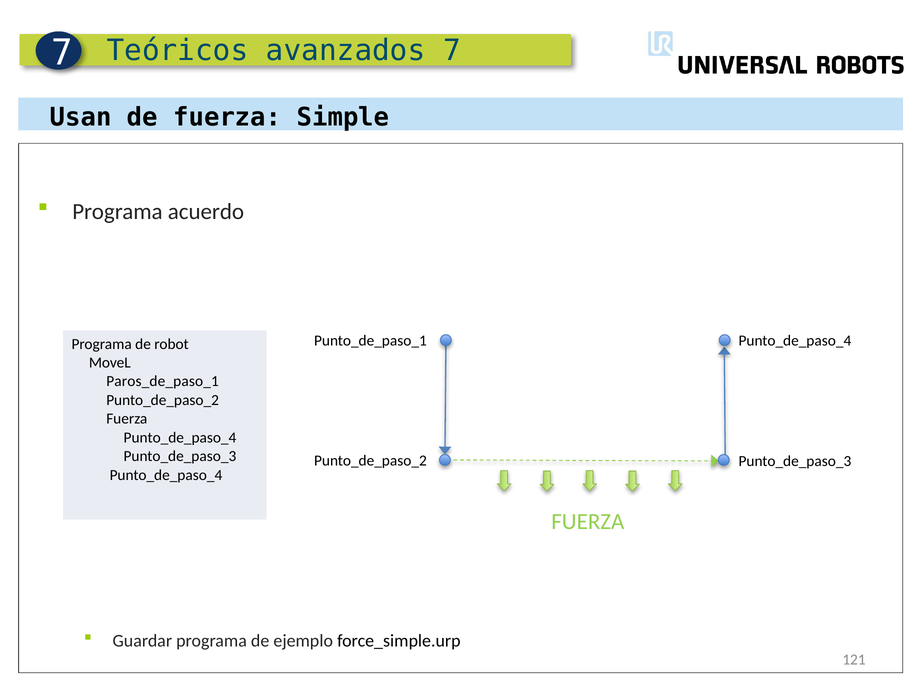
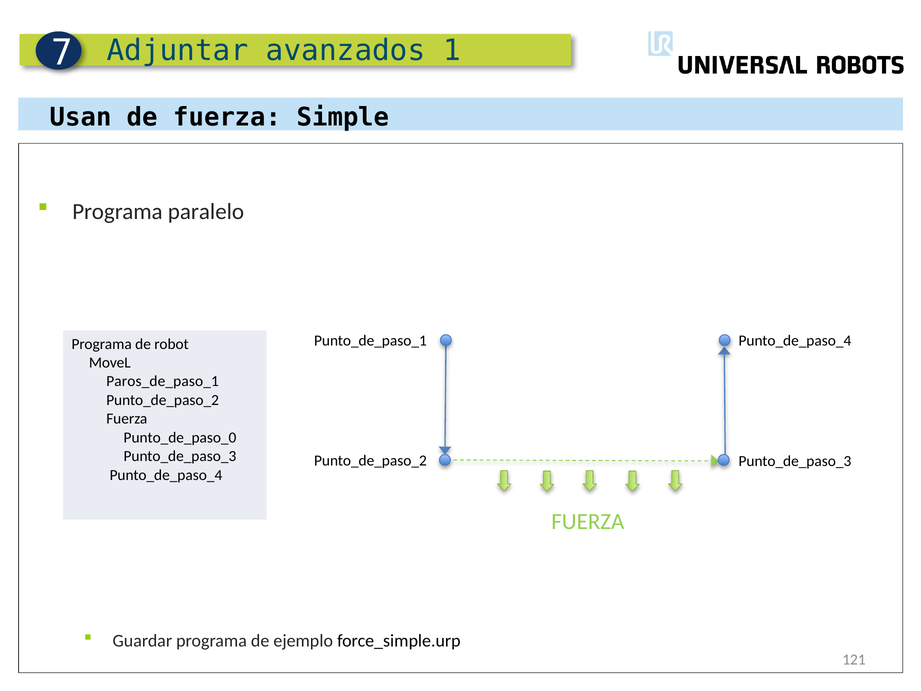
Teóricos: Teóricos -> Adjuntar
avanzados 7: 7 -> 1
acuerdo: acuerdo -> paralelo
Punto_de_paso_4 at (180, 437): Punto_de_paso_4 -> Punto_de_paso_0
